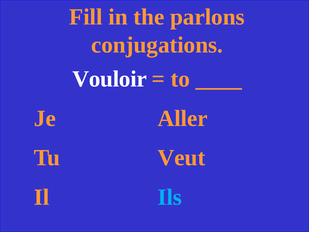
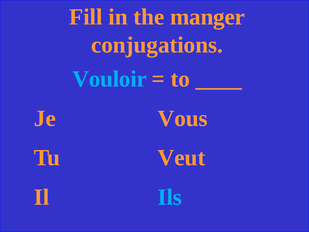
parlons: parlons -> manger
Vouloir colour: white -> light blue
Aller: Aller -> Vous
